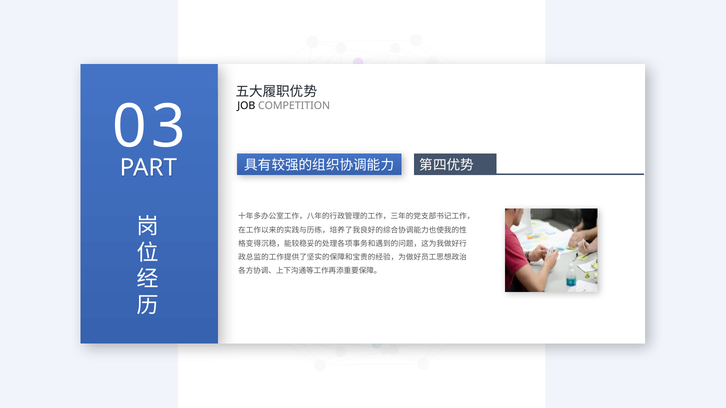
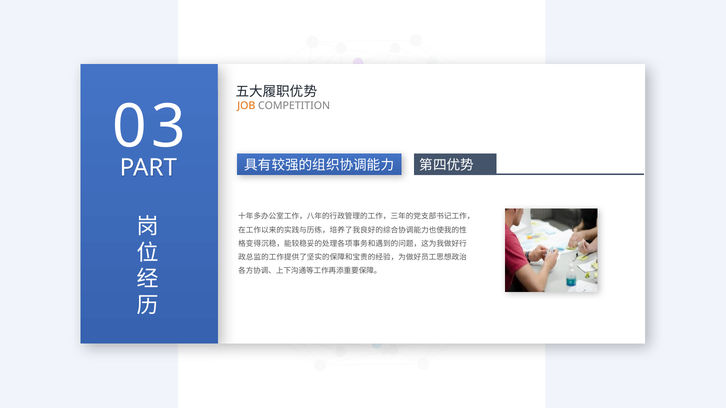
JOB colour: black -> orange
